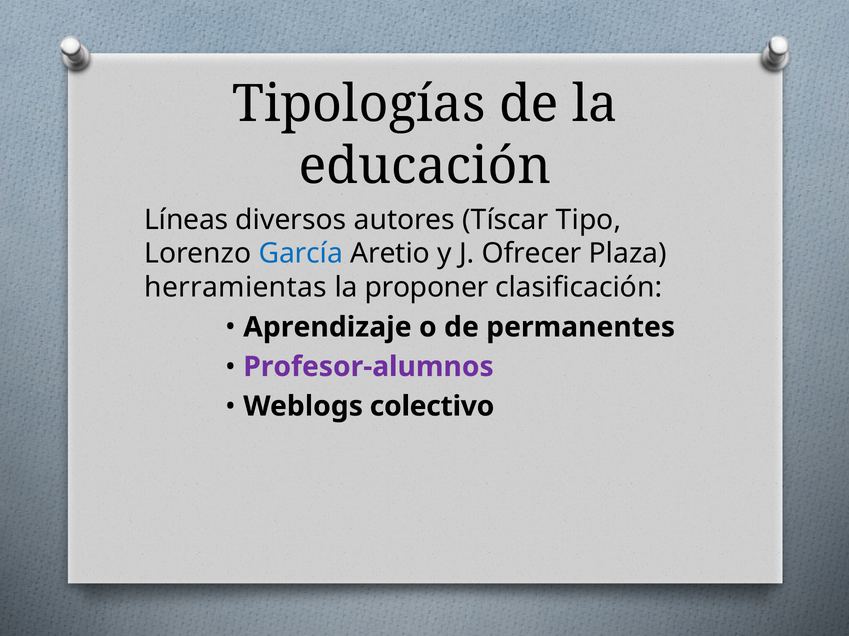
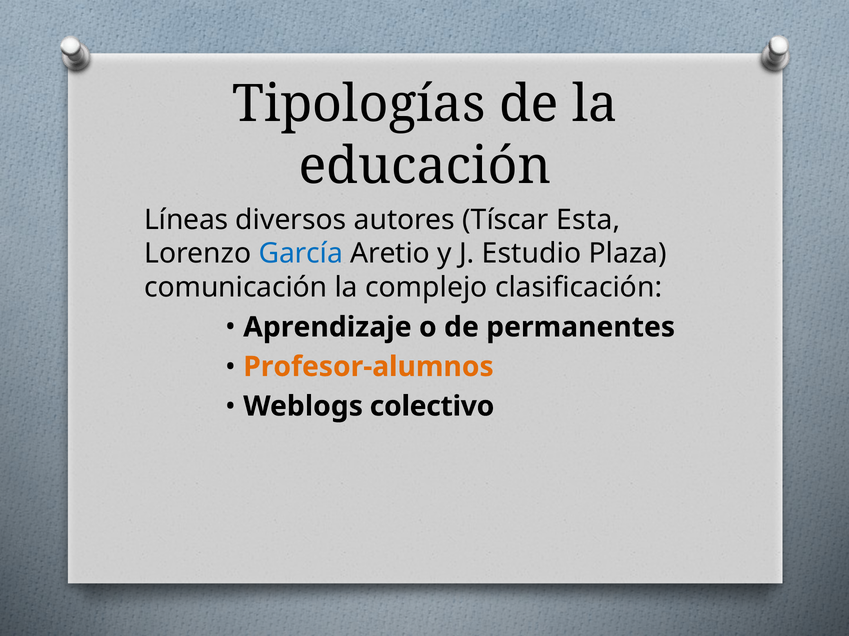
Tipo: Tipo -> Esta
Ofrecer: Ofrecer -> Estudio
herramientas: herramientas -> comunicación
proponer: proponer -> complejo
Profesor-alumnos colour: purple -> orange
